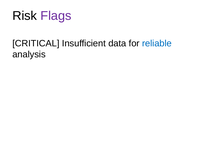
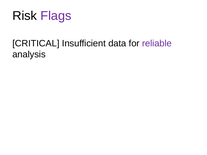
reliable colour: blue -> purple
